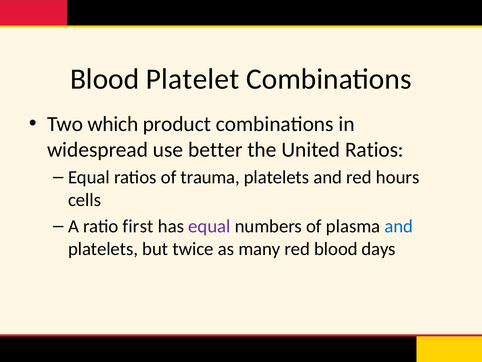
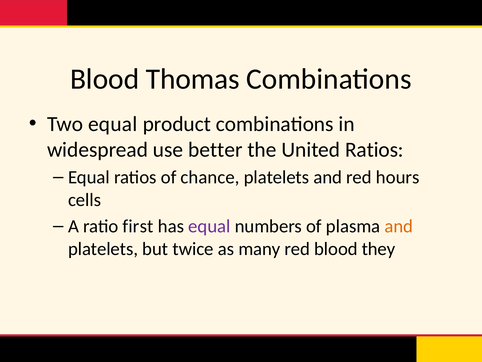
Platelet: Platelet -> Thomas
Two which: which -> equal
trauma: trauma -> chance
and at (399, 226) colour: blue -> orange
days: days -> they
